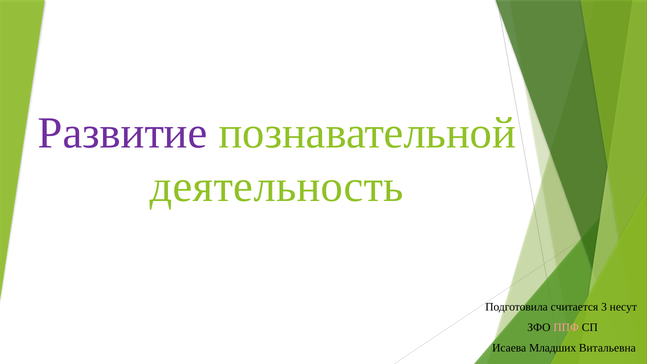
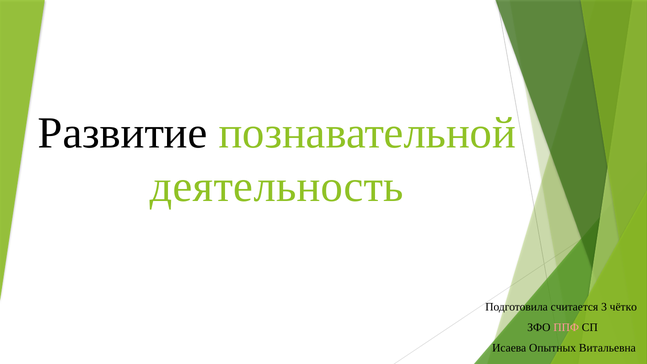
Развитие colour: purple -> black
несут: несут -> чётко
Младших: Младших -> Опытных
